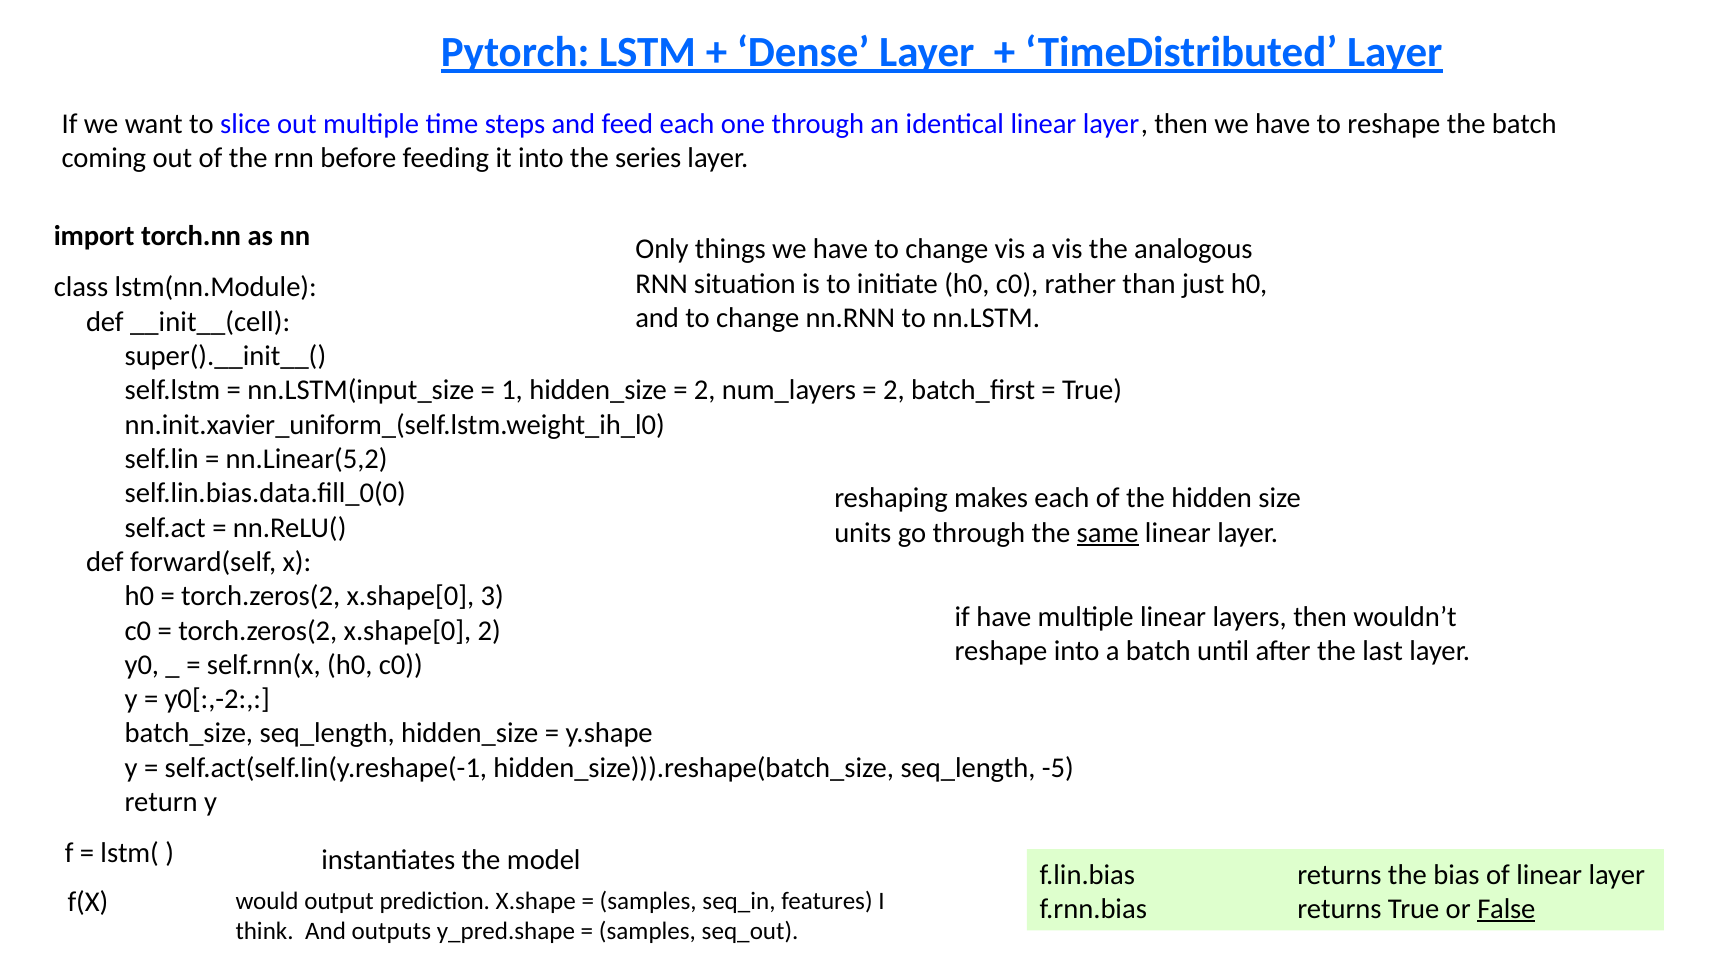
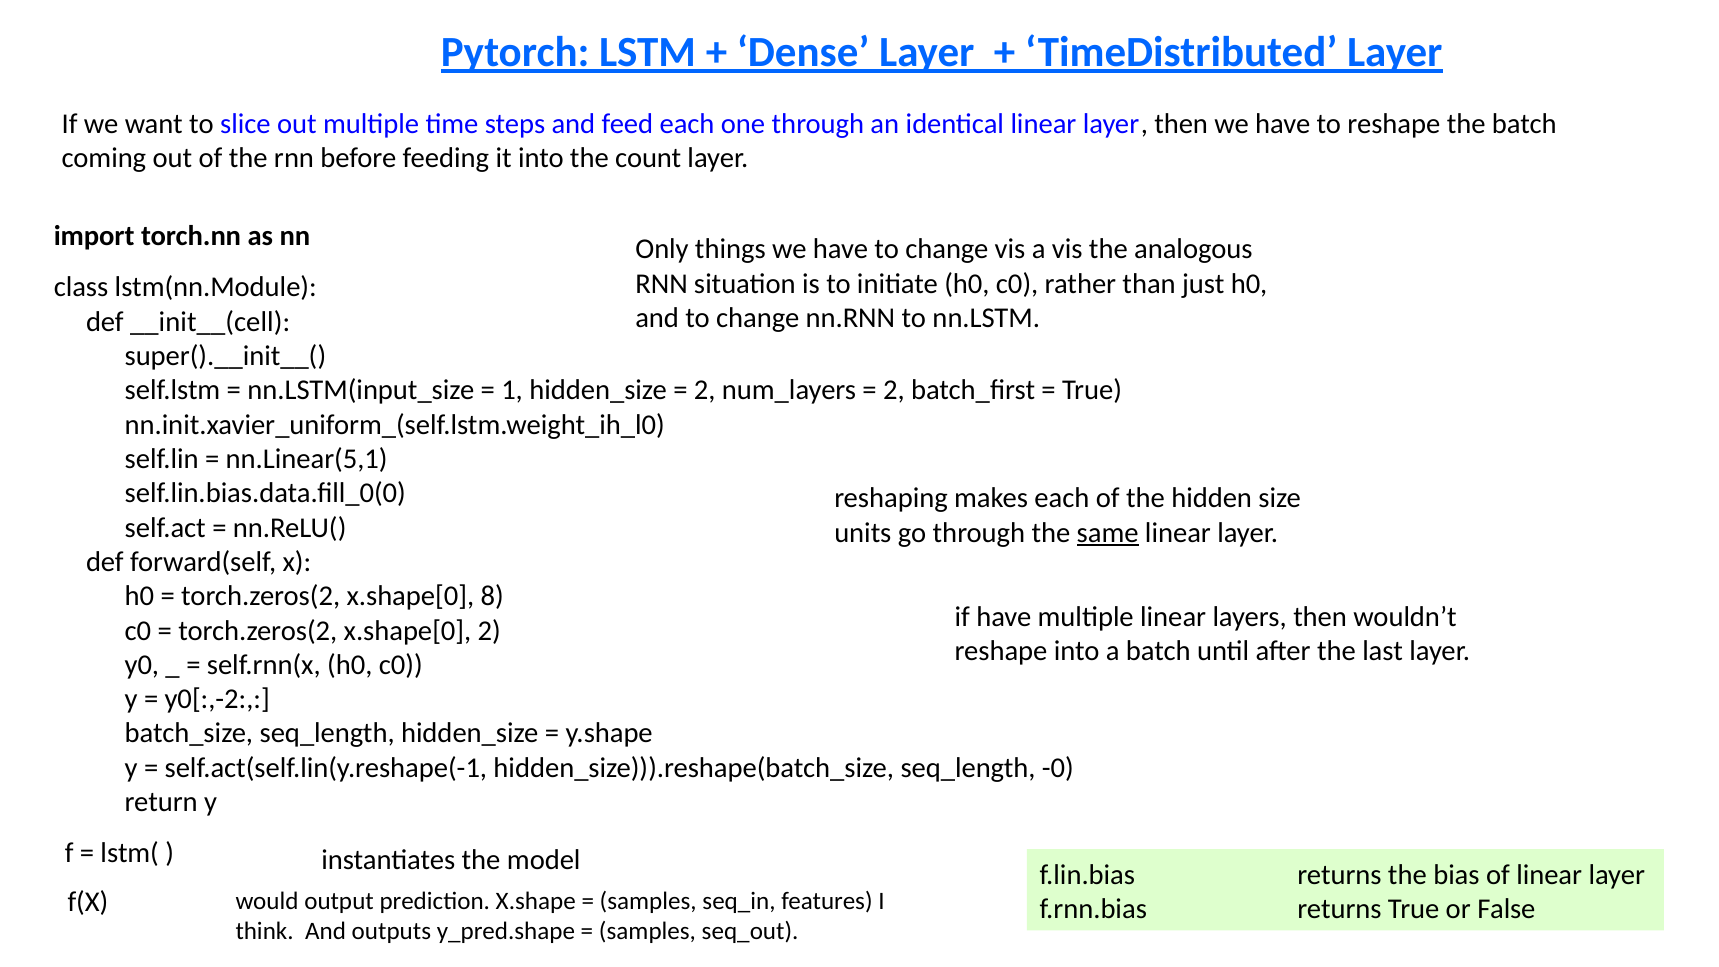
series: series -> count
nn.Linear(5,2: nn.Linear(5,2 -> nn.Linear(5,1
3: 3 -> 8
-5: -5 -> -0
False underline: present -> none
